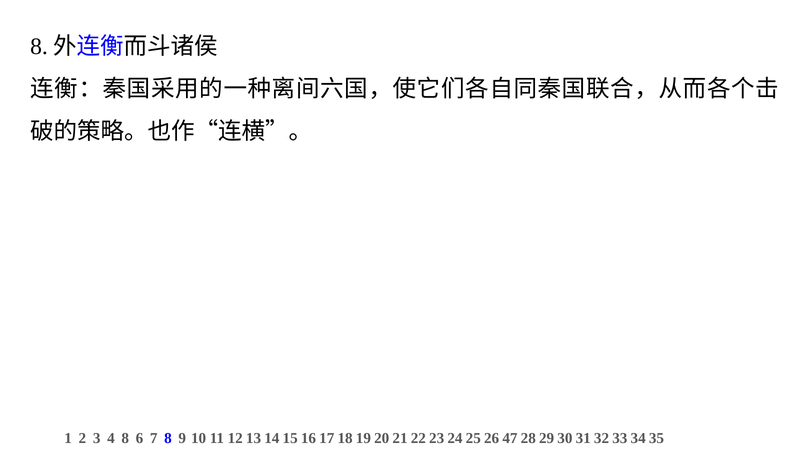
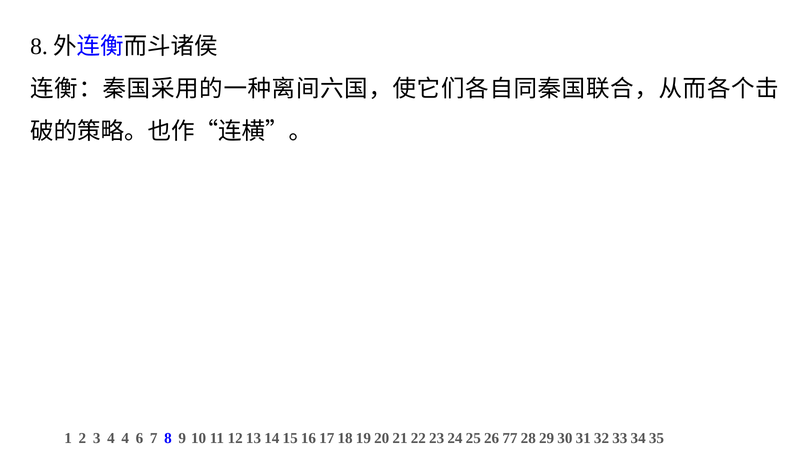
4 8: 8 -> 4
47: 47 -> 77
